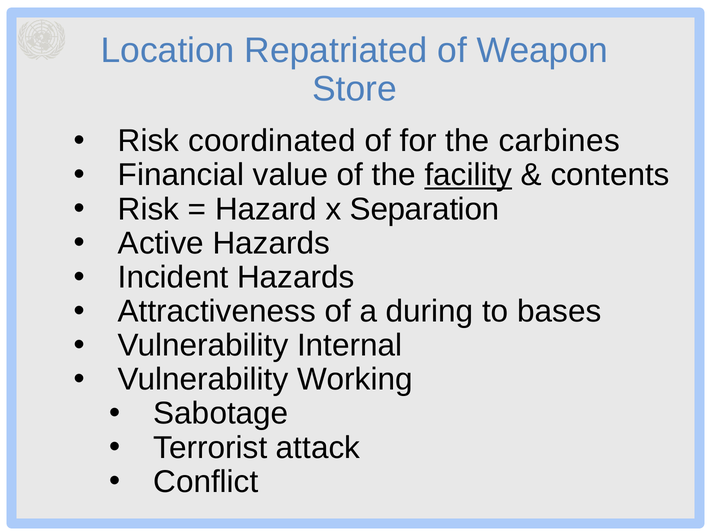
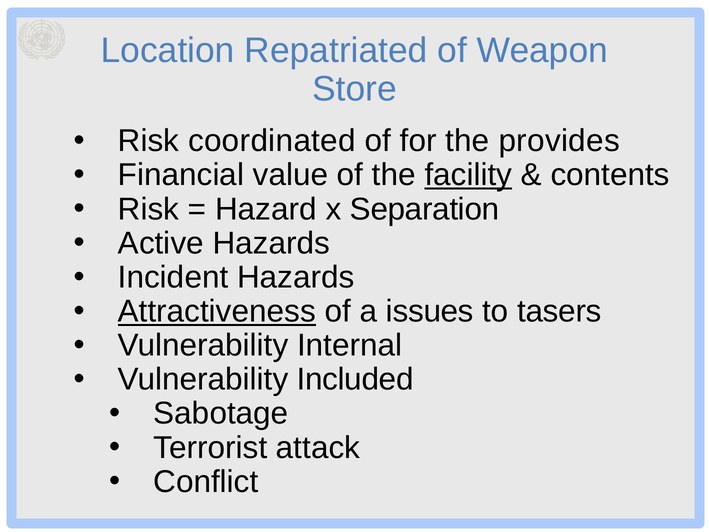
carbines: carbines -> provides
Attractiveness underline: none -> present
during: during -> issues
bases: bases -> tasers
Working: Working -> Included
